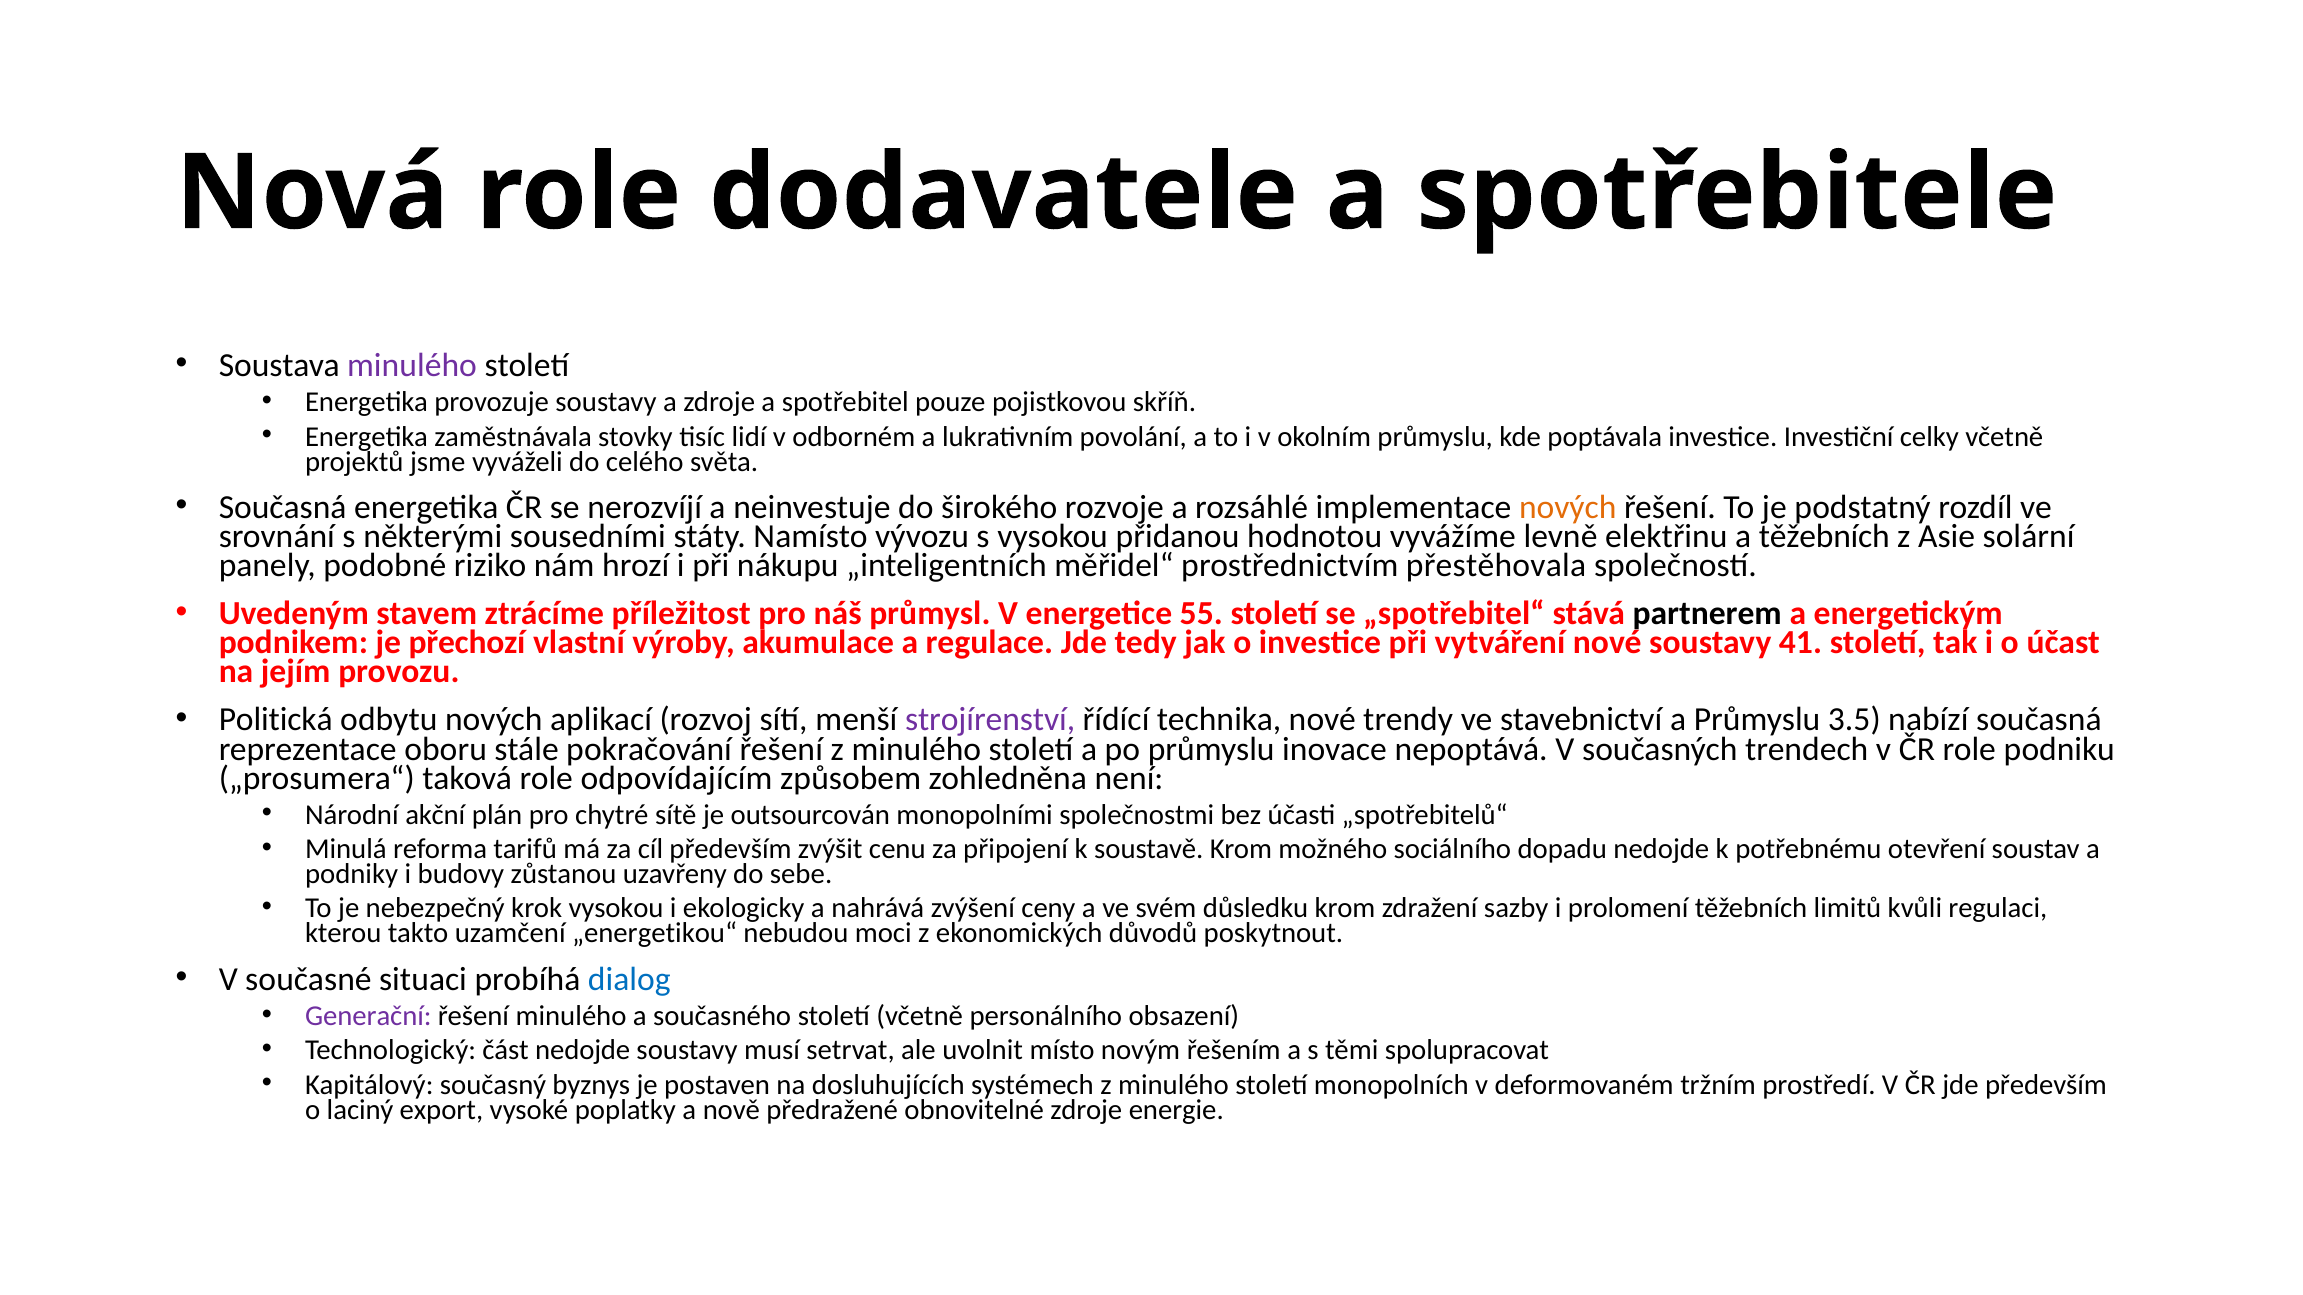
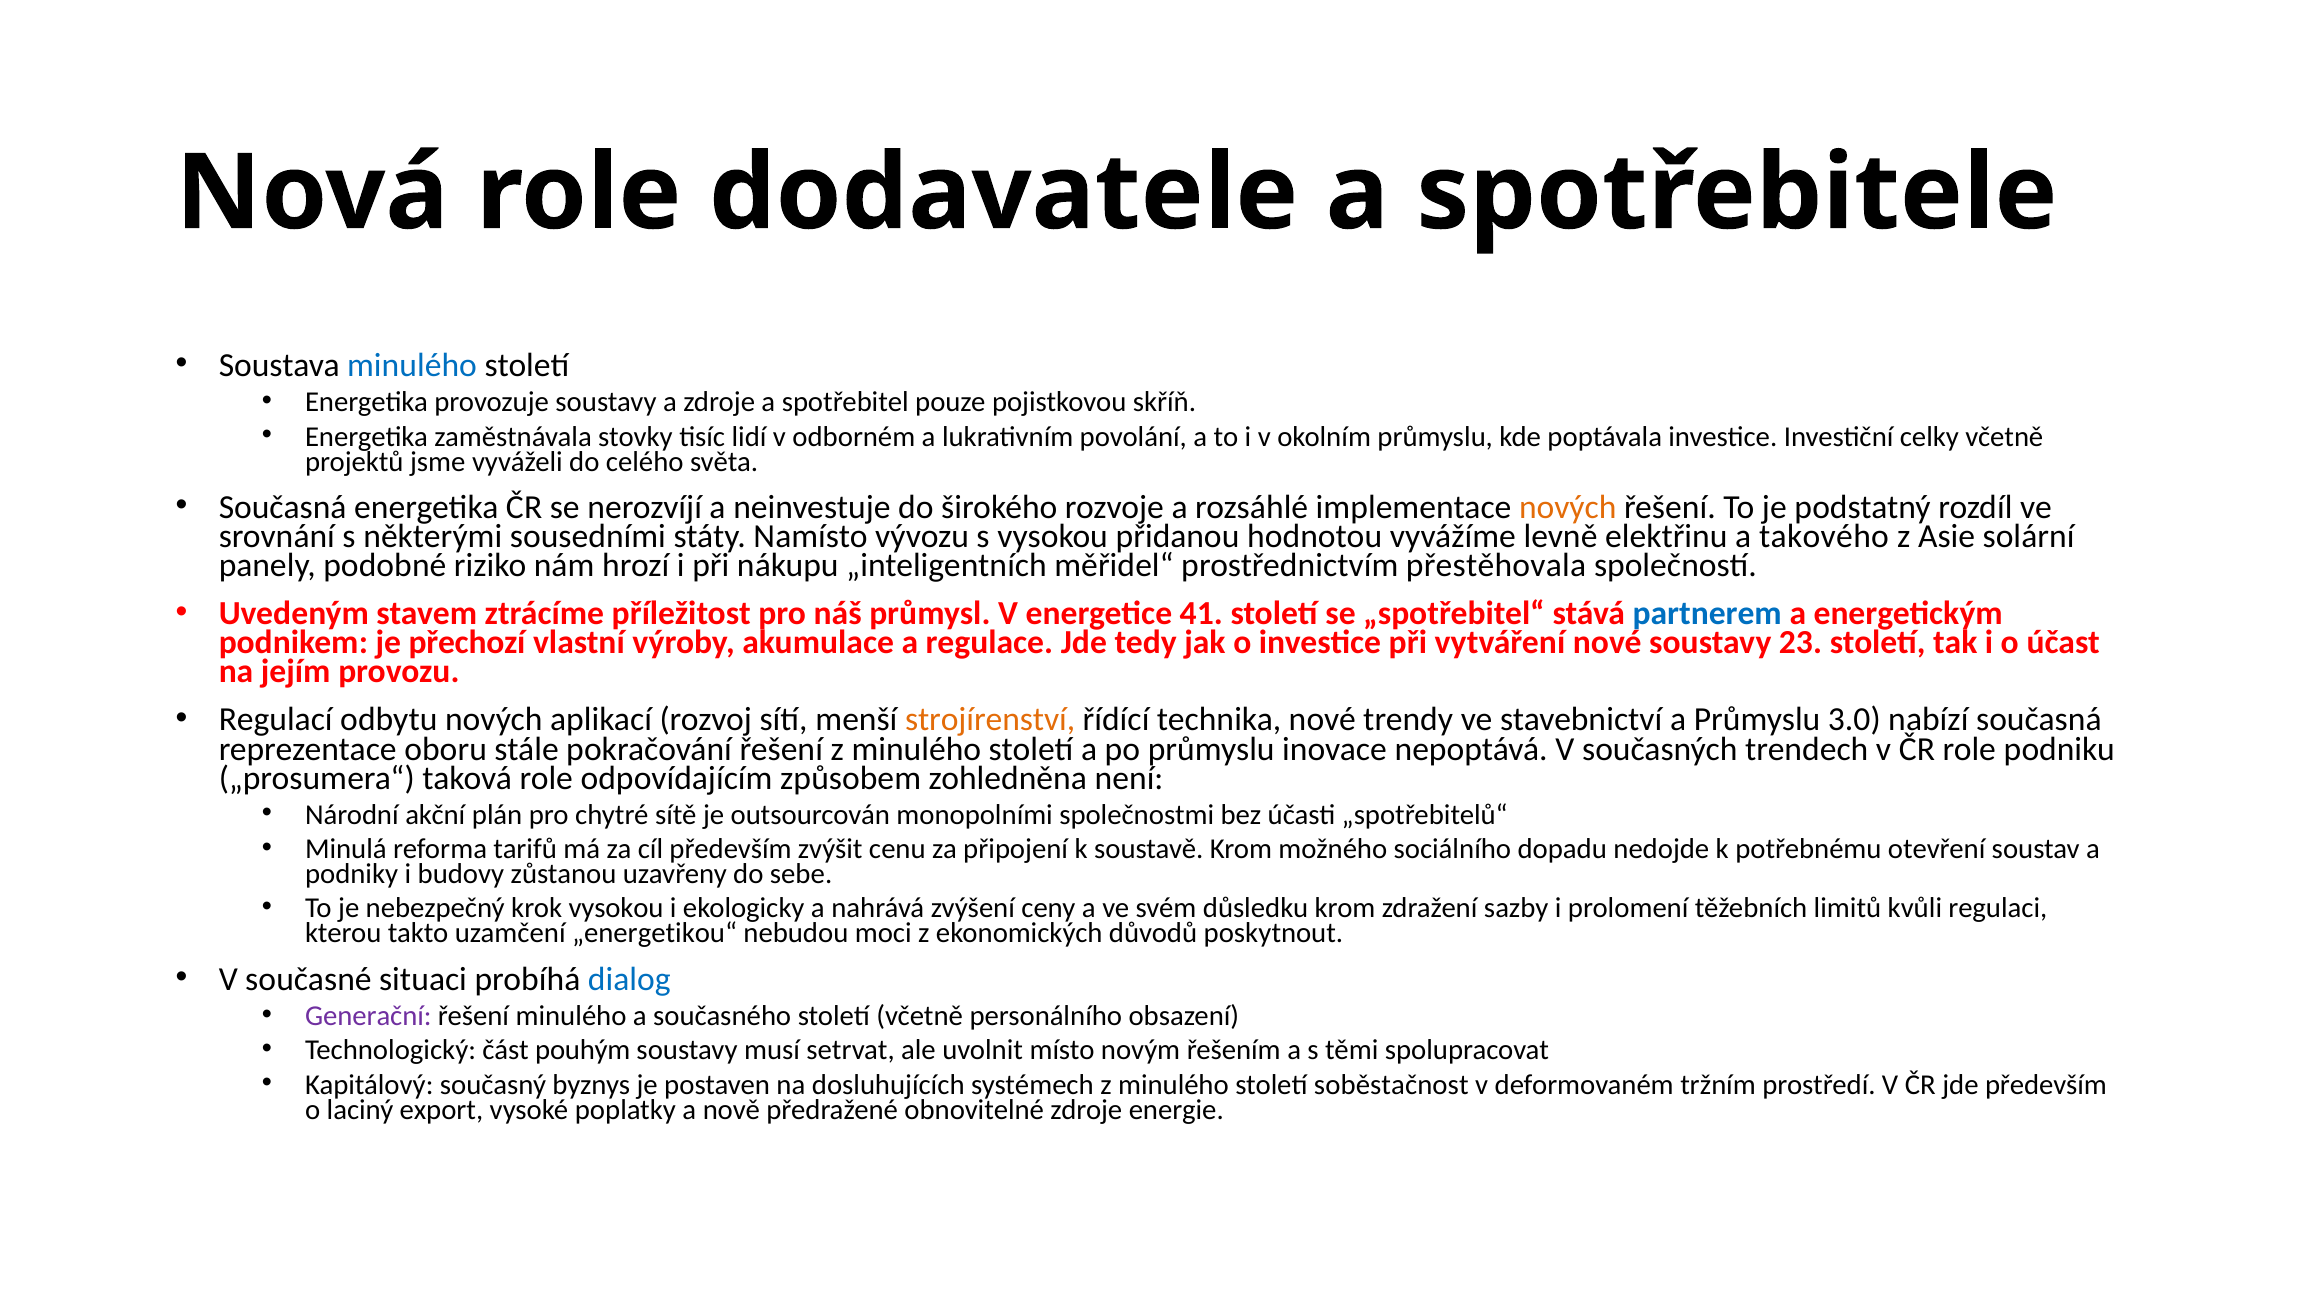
minulého at (412, 366) colour: purple -> blue
a těžebních: těžebních -> takového
55: 55 -> 41
partnerem colour: black -> blue
41: 41 -> 23
Politická: Politická -> Regulací
strojírenství colour: purple -> orange
3.5: 3.5 -> 3.0
část nedojde: nedojde -> pouhým
monopolních: monopolních -> soběstačnost
